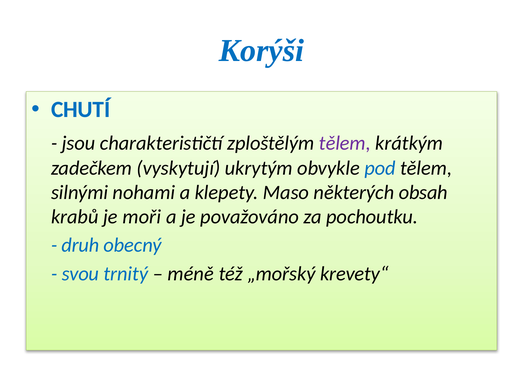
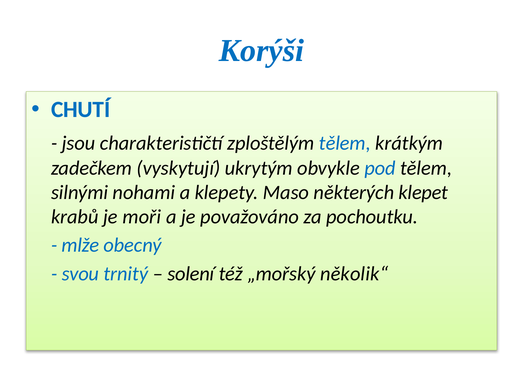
tělem at (345, 143) colour: purple -> blue
obsah: obsah -> klepet
druh: druh -> mlže
méně: méně -> solení
krevety“: krevety“ -> několik“
